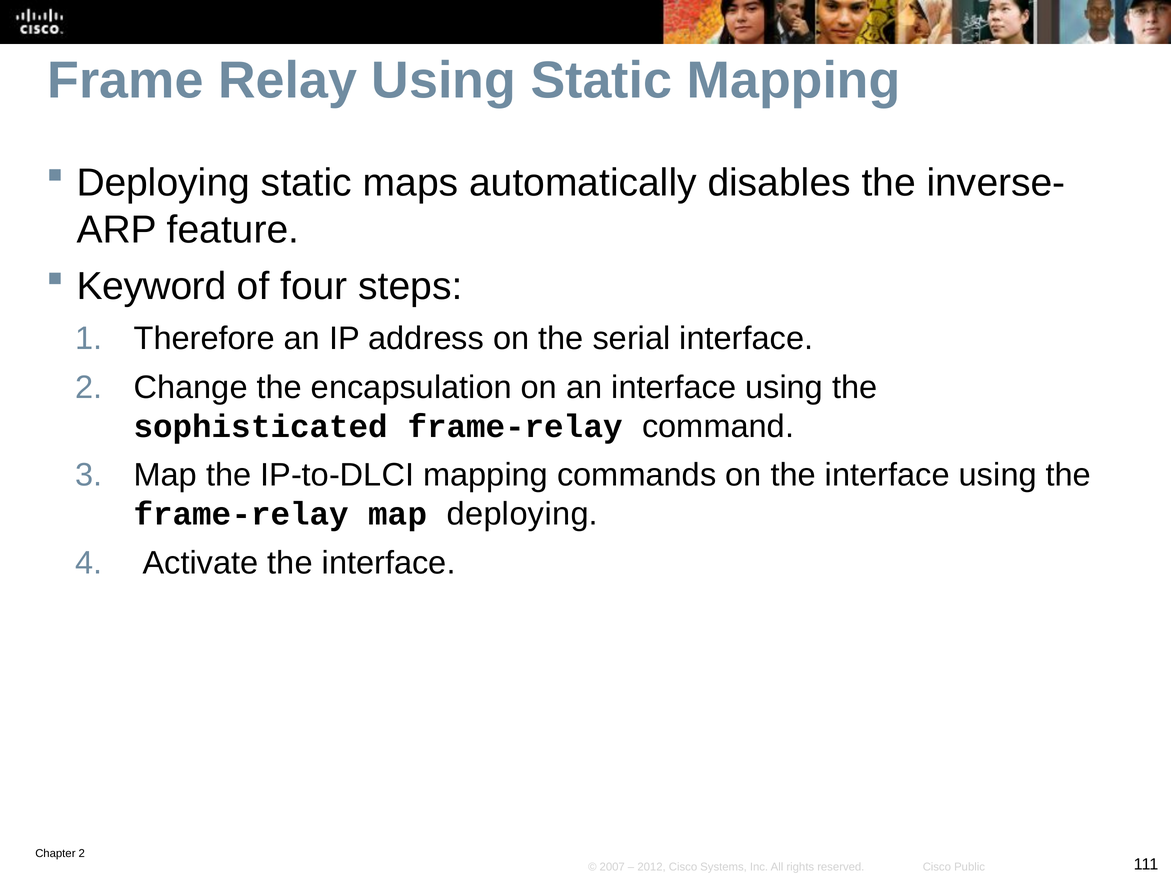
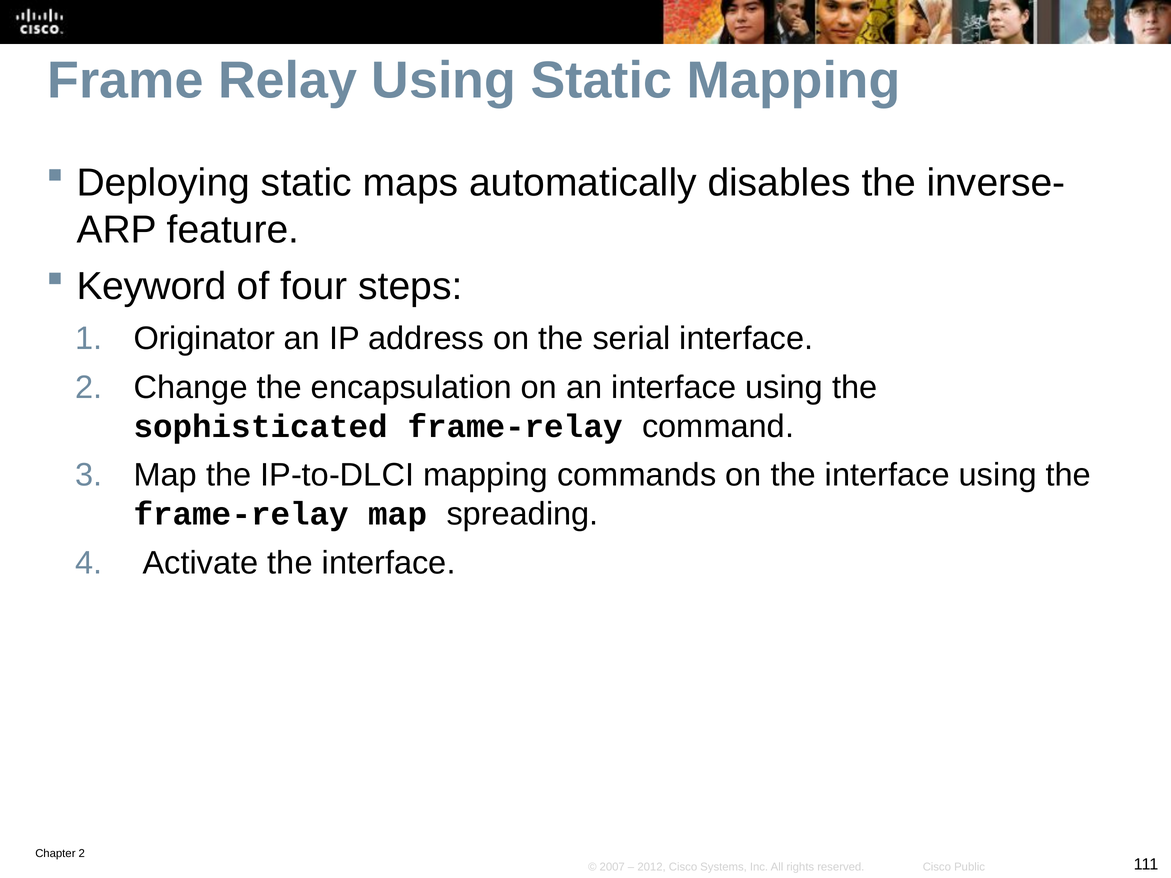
Therefore: Therefore -> Originator
map deploying: deploying -> spreading
